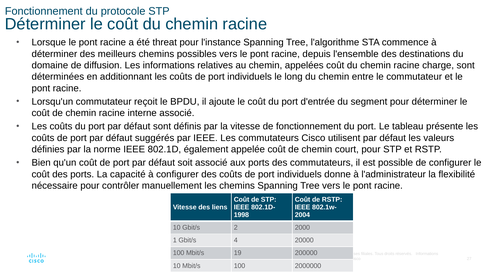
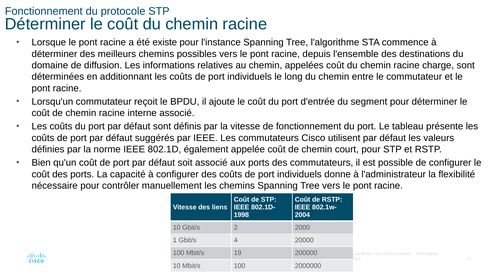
threat: threat -> existe
